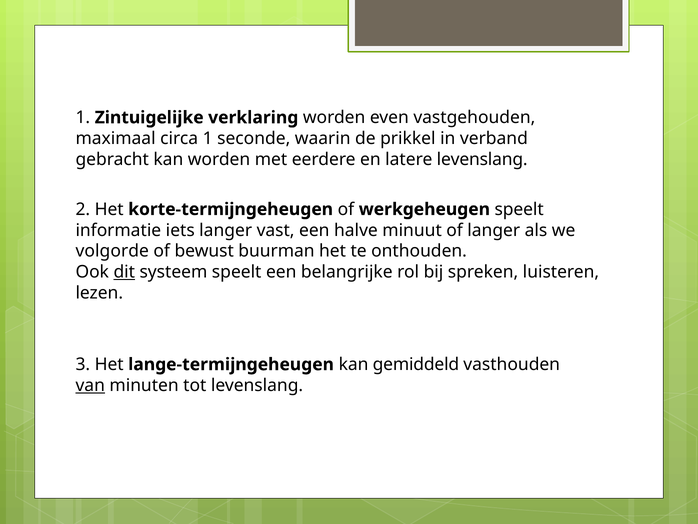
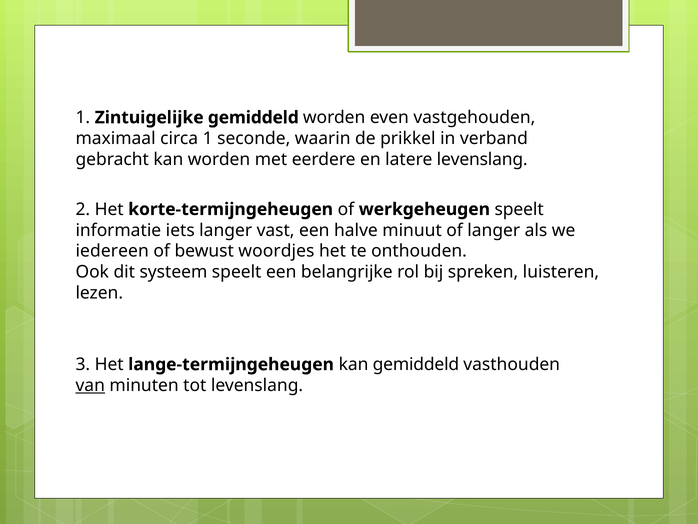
Zintuigelijke verklaring: verklaring -> gemiddeld
volgorde: volgorde -> iedereen
buurman: buurman -> woordjes
dit underline: present -> none
